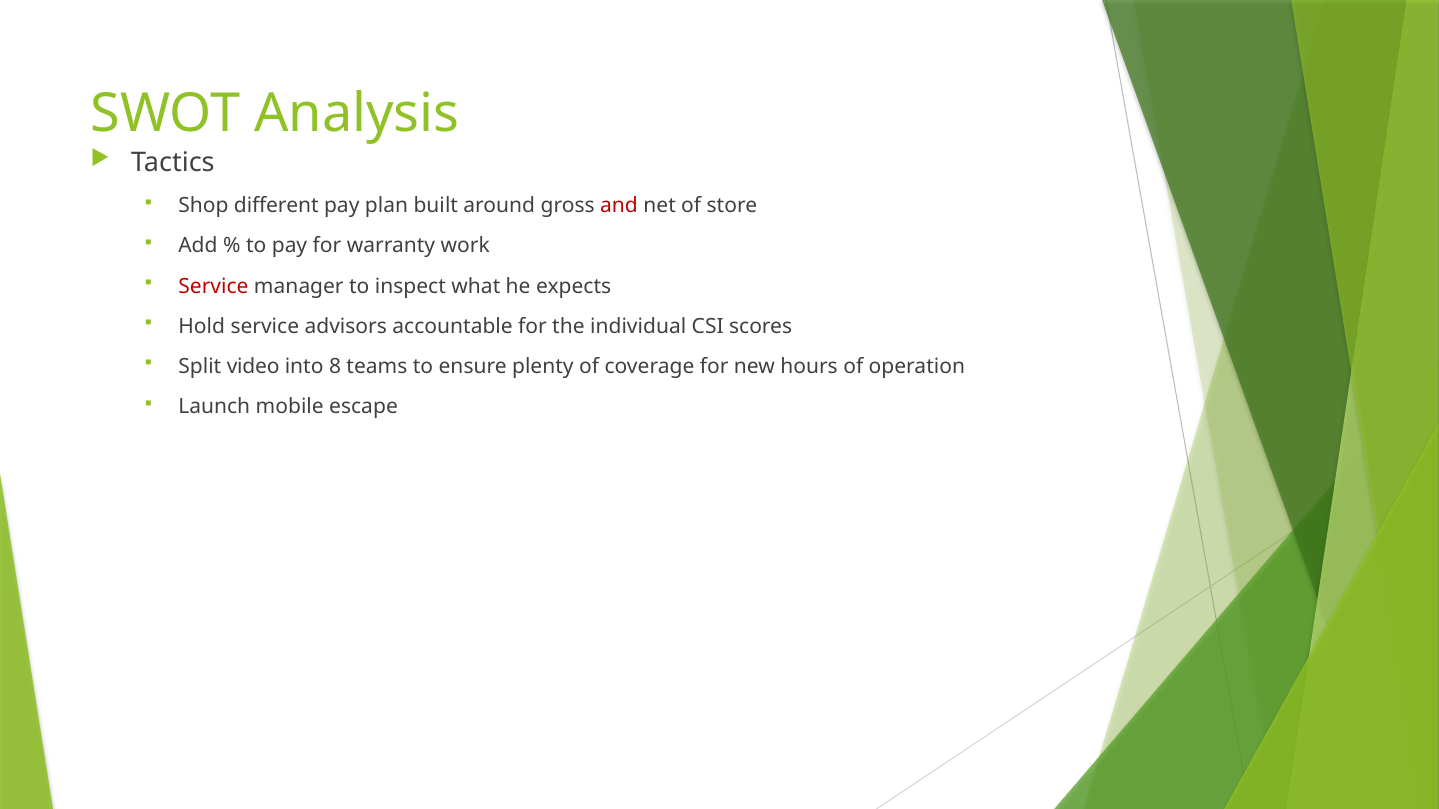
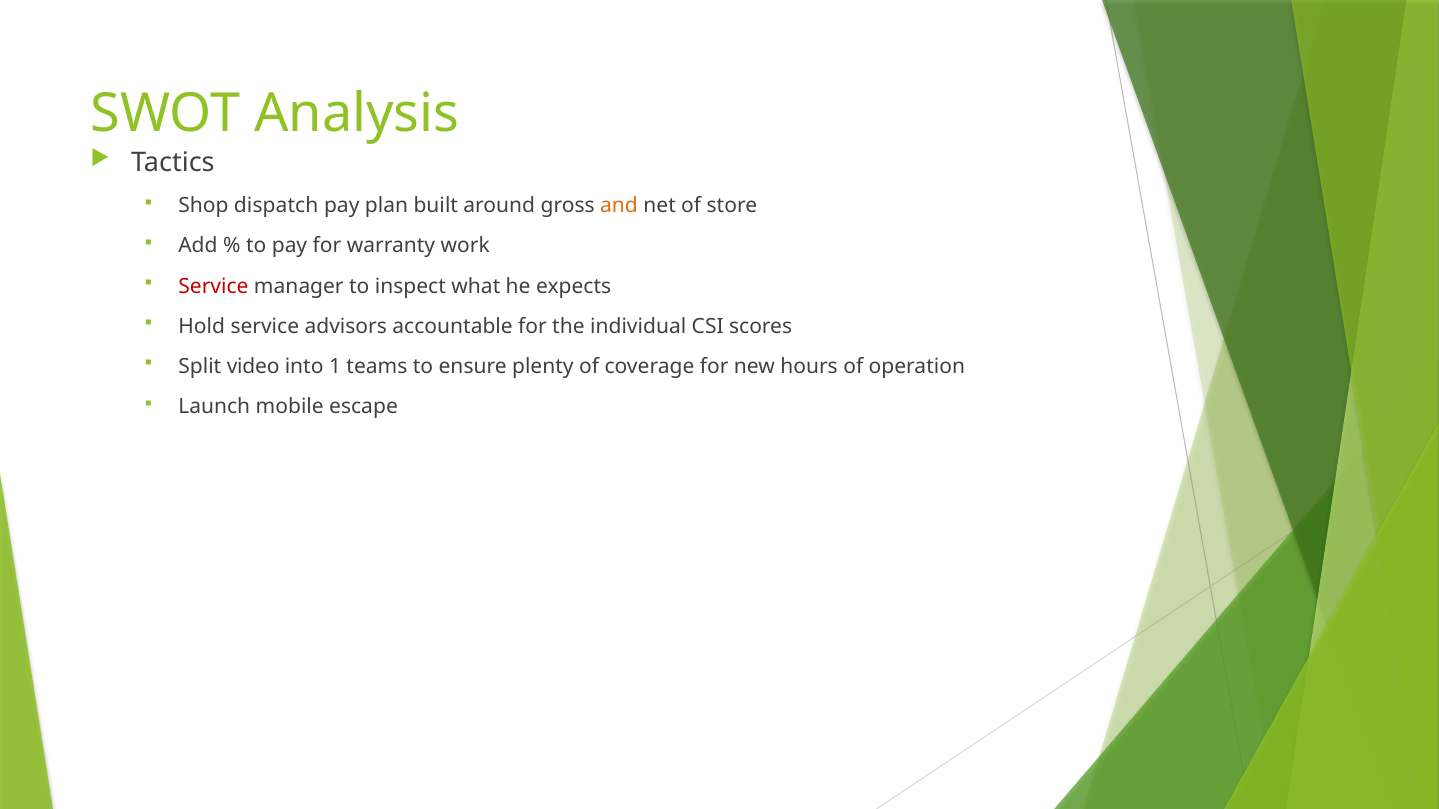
different: different -> dispatch
and colour: red -> orange
8: 8 -> 1
